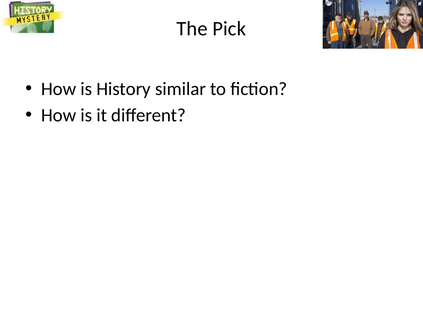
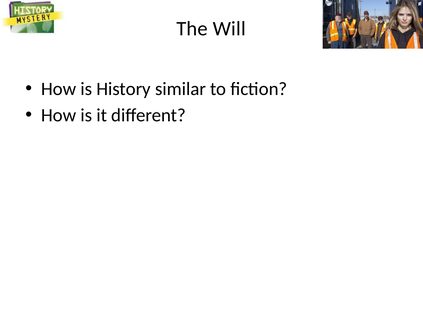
Pick: Pick -> Will
